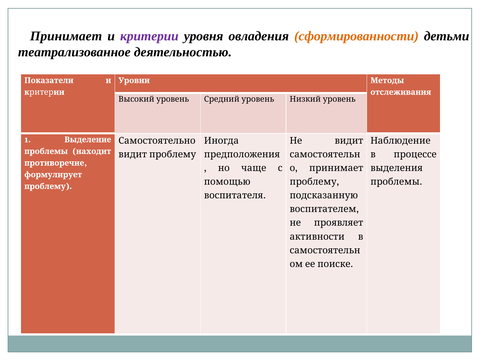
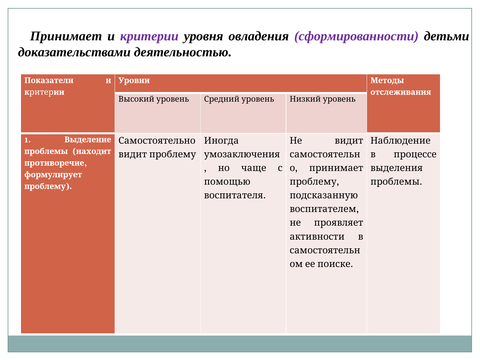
сформированности colour: orange -> purple
театрализованное: театрализованное -> доказательствами
предположения: предположения -> умозаключения
